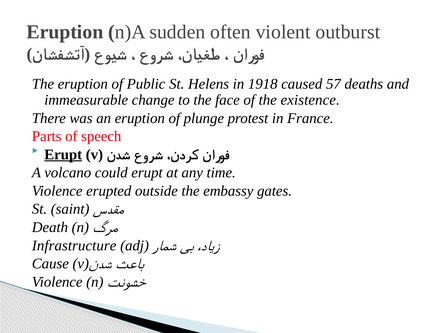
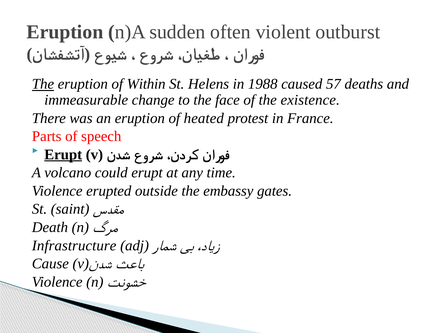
The at (43, 84) underline: none -> present
Public: Public -> Within
1918: 1918 -> 1988
plunge: plunge -> heated
